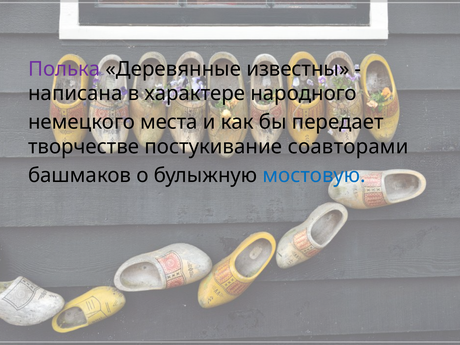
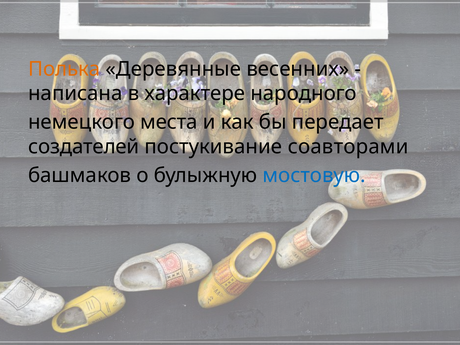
Полька colour: purple -> orange
известны: известны -> весенних
творчестве: творчестве -> создателей
